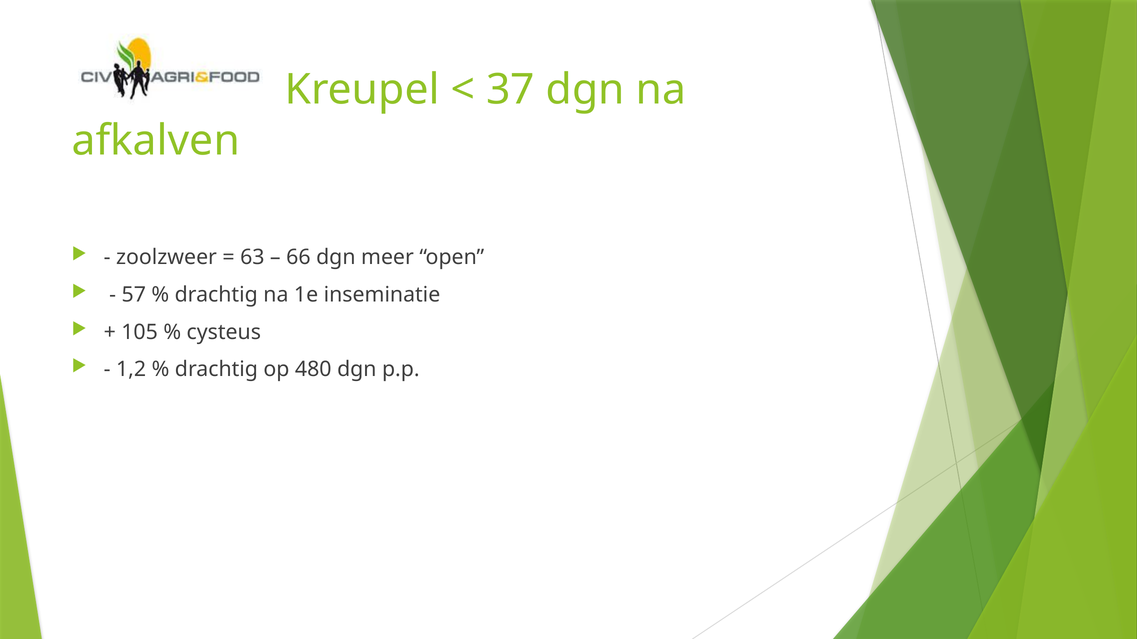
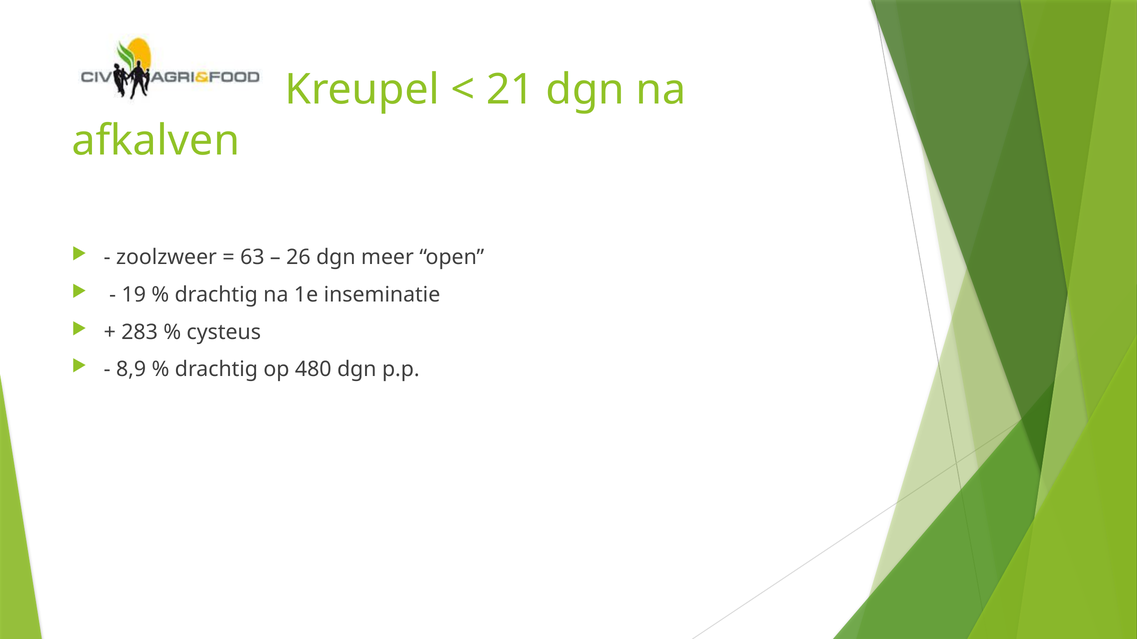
37: 37 -> 21
66: 66 -> 26
57: 57 -> 19
105: 105 -> 283
1,2: 1,2 -> 8,9
